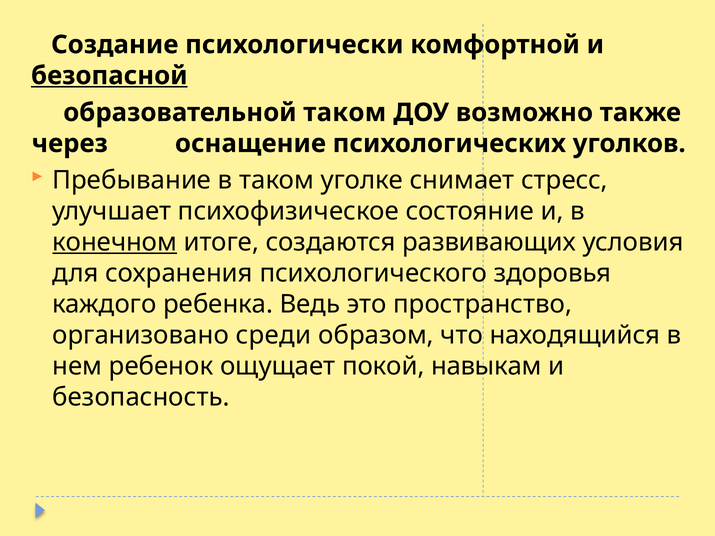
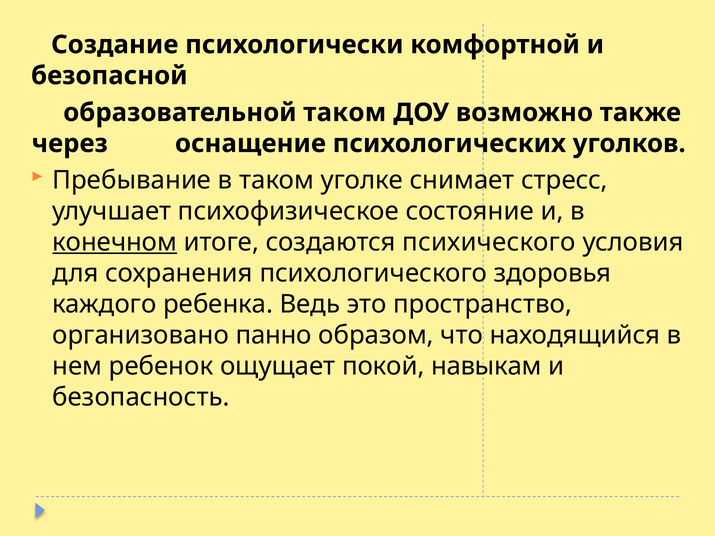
безопасной underline: present -> none
развивающих: развивающих -> психического
среди: среди -> панно
